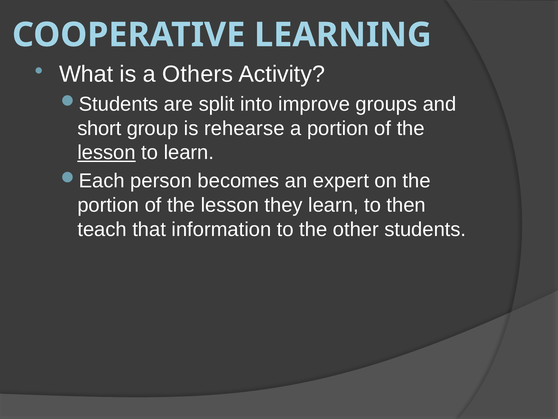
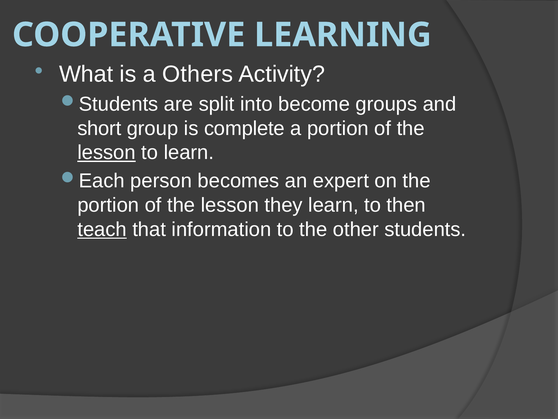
improve: improve -> become
rehearse: rehearse -> complete
teach underline: none -> present
